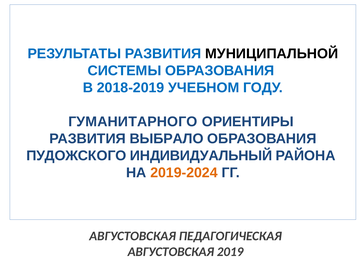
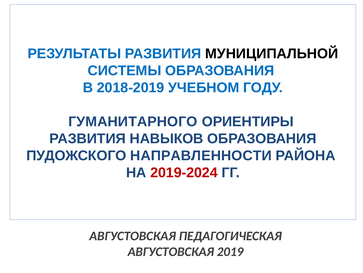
ВЫБРАЛО: ВЫБРАЛО -> НАВЫКОВ
ИНДИВИДУАЛЬНЫЙ: ИНДИВИДУАЛЬНЫЙ -> НАПРАВЛЕННОСТИ
2019-2024 colour: orange -> red
